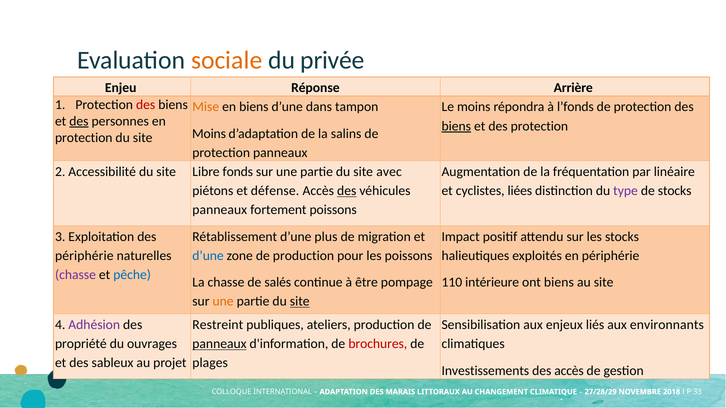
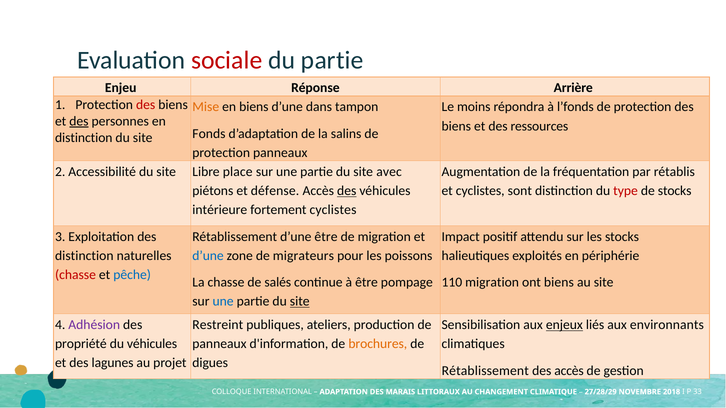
sociale colour: orange -> red
du privée: privée -> partie
biens at (456, 126) underline: present -> none
des protection: protection -> ressources
Moins at (209, 134): Moins -> Fonds
protection at (84, 138): protection -> distinction
fonds: fonds -> place
linéaire: linéaire -> rétablis
liées: liées -> sont
type colour: purple -> red
panneaux at (220, 210): panneaux -> intérieure
fortement poissons: poissons -> cyclistes
d’une plus: plus -> être
périphérie at (84, 256): périphérie -> distinction
de production: production -> migrateurs
chasse at (75, 275) colour: purple -> red
110 intérieure: intérieure -> migration
une at (223, 302) colour: orange -> blue
enjeux underline: none -> present
du ouvrages: ouvrages -> véhicules
panneaux at (219, 344) underline: present -> none
brochures colour: red -> orange
sableux: sableux -> lagunes
plages: plages -> digues
Investissements at (485, 371): Investissements -> Rétablissement
